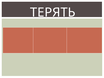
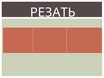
ТЕРЯТЬ: ТЕРЯТЬ -> РЕЗАТЬ
